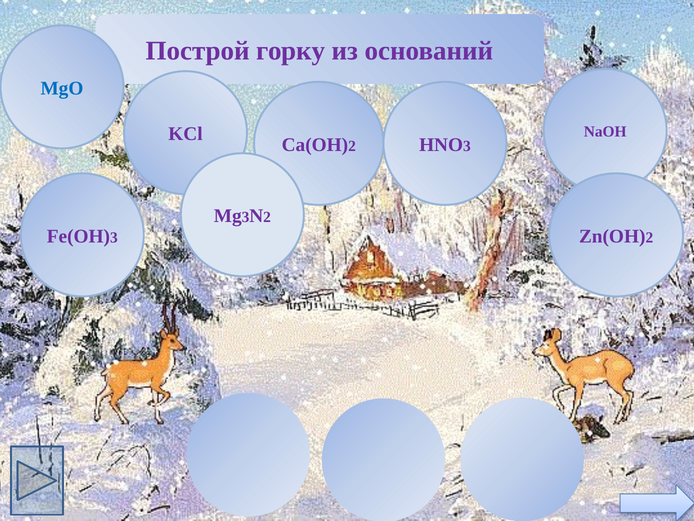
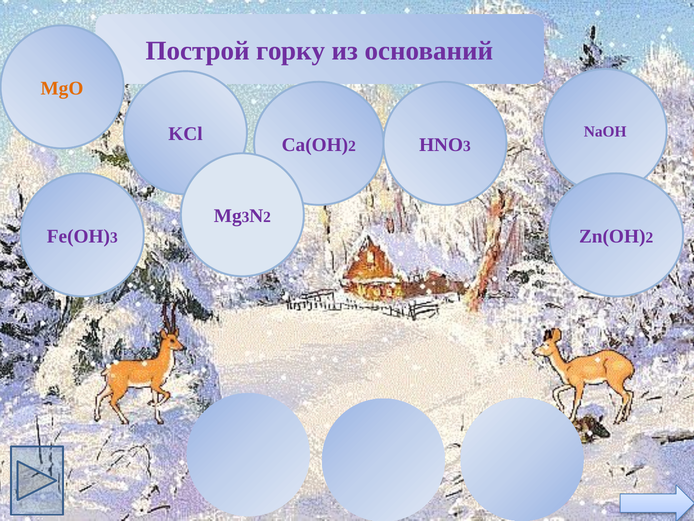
MgO colour: blue -> orange
